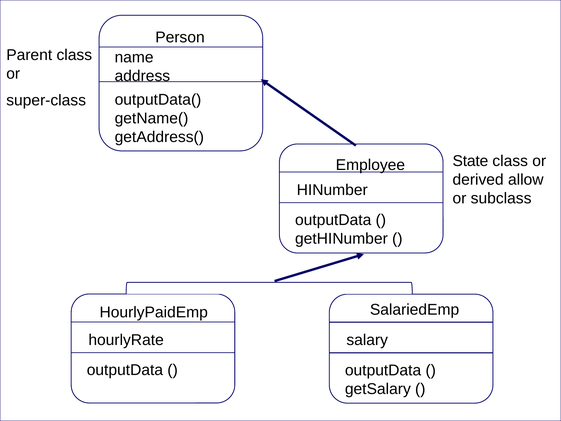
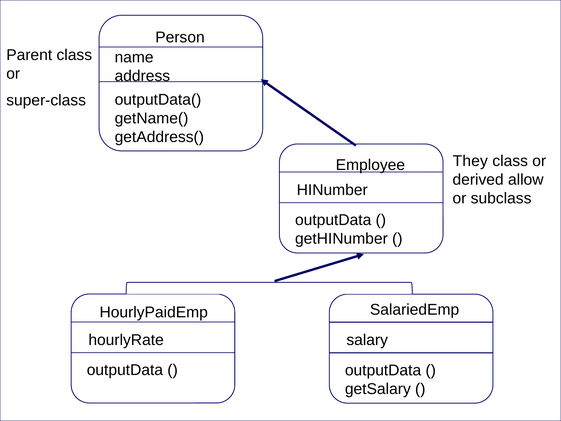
State: State -> They
